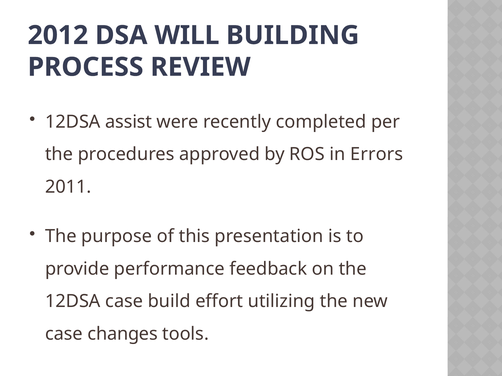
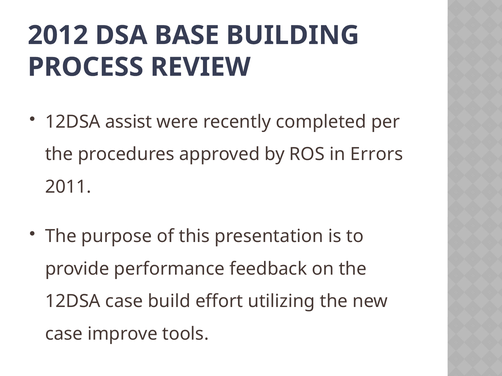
WILL: WILL -> BASE
changes: changes -> improve
